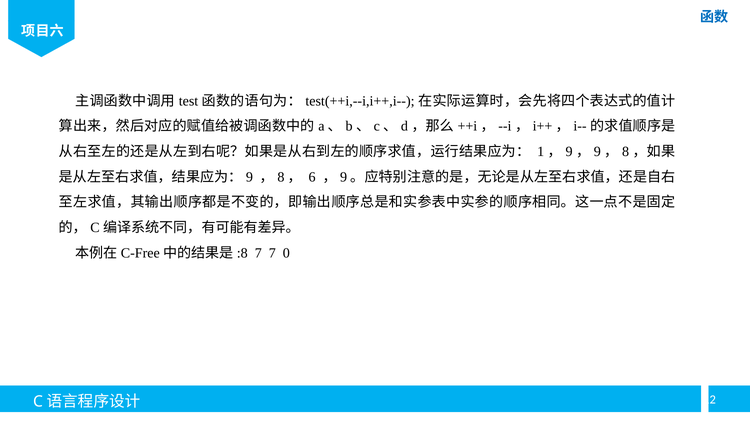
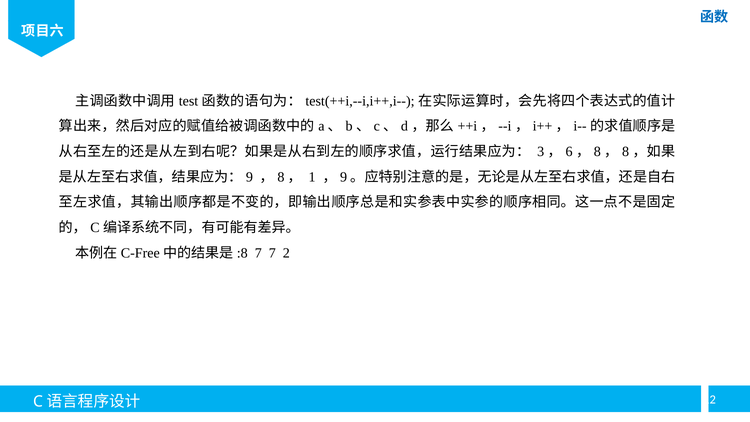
1: 1 -> 3
9 at (569, 152): 9 -> 6
9 at (597, 152): 9 -> 8
6: 6 -> 1
0: 0 -> 2
